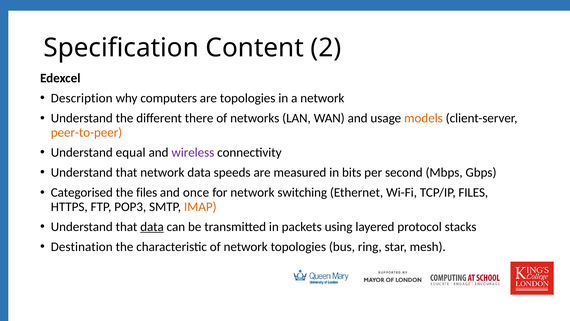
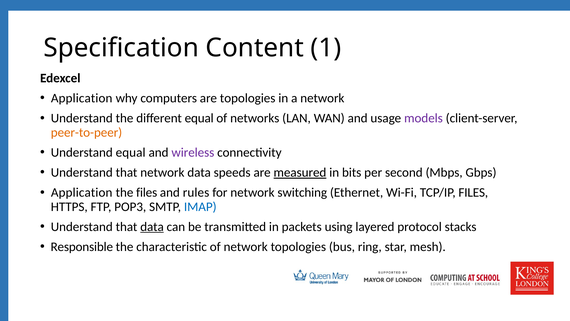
2: 2 -> 1
Description at (82, 98): Description -> Application
different there: there -> equal
models colour: orange -> purple
measured underline: none -> present
Categorised at (82, 192): Categorised -> Application
once: once -> rules
IMAP colour: orange -> blue
Destination: Destination -> Responsible
